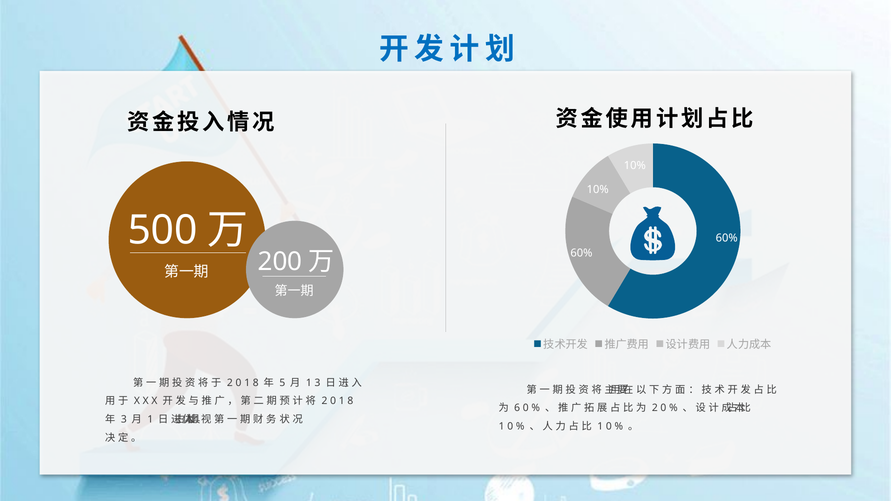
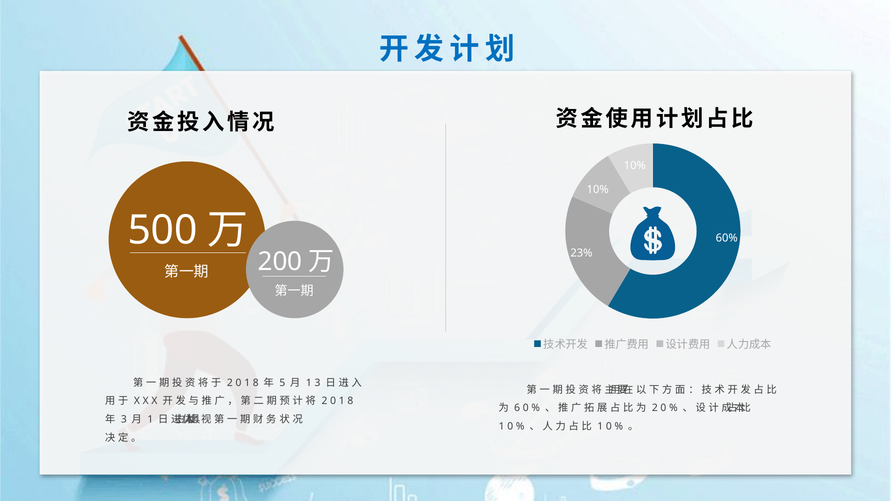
60% at (581, 253): 60% -> 23%
